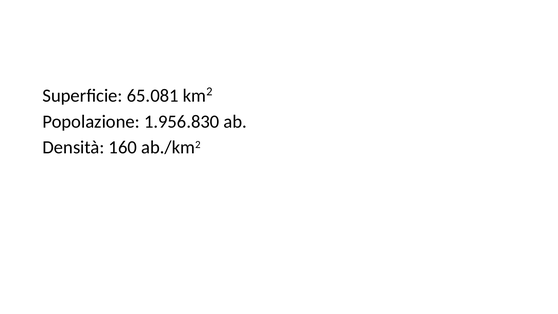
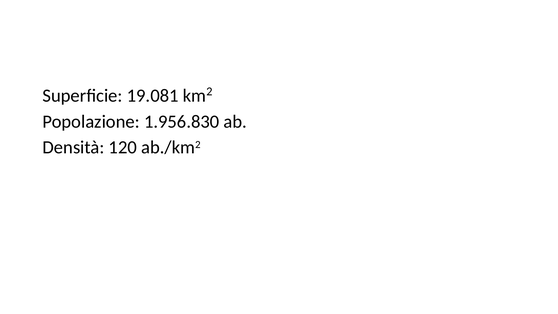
65.081: 65.081 -> 19.081
160: 160 -> 120
